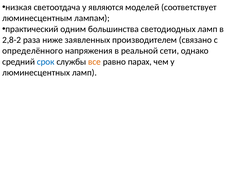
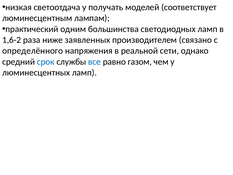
являются: являются -> получать
2,8-2: 2,8-2 -> 1,6-2
все colour: orange -> blue
парах: парах -> газом
